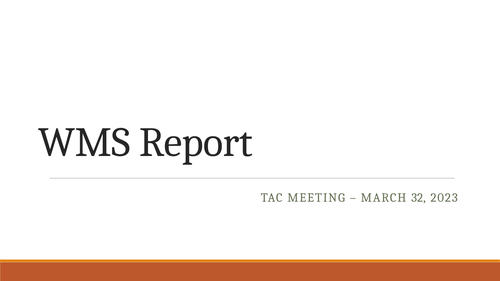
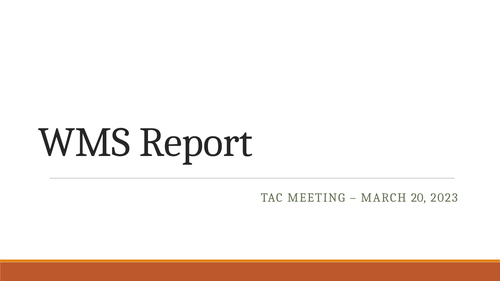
32: 32 -> 20
